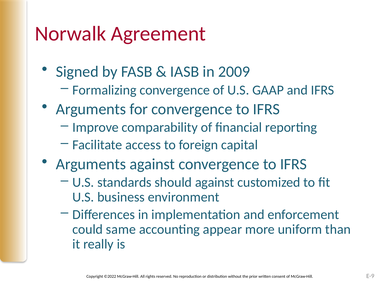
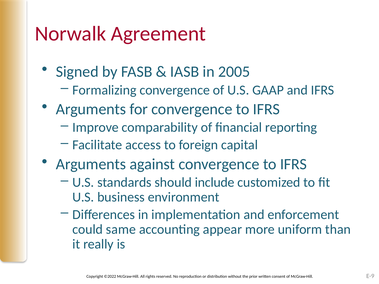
2009: 2009 -> 2005
should against: against -> include
